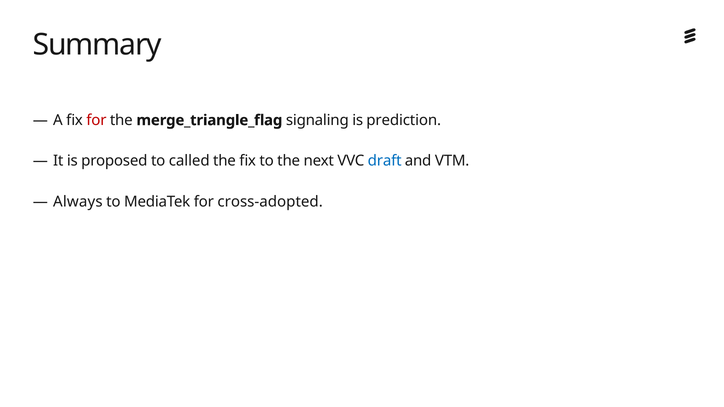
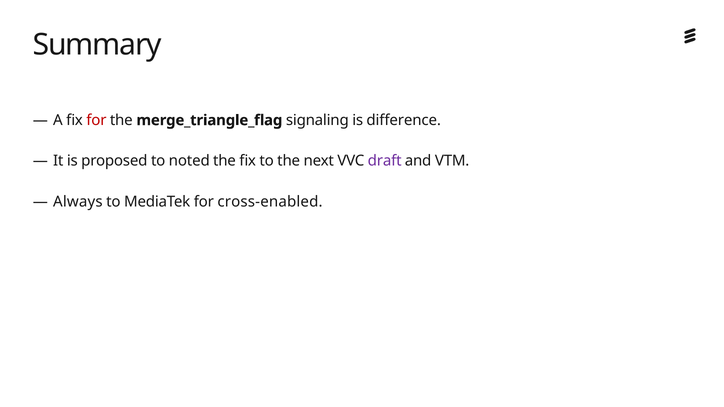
prediction: prediction -> difference
called: called -> noted
draft colour: blue -> purple
cross-adopted: cross-adopted -> cross-enabled
